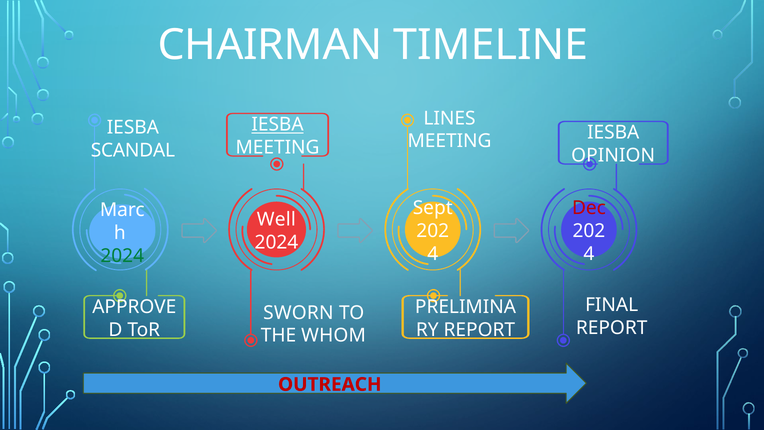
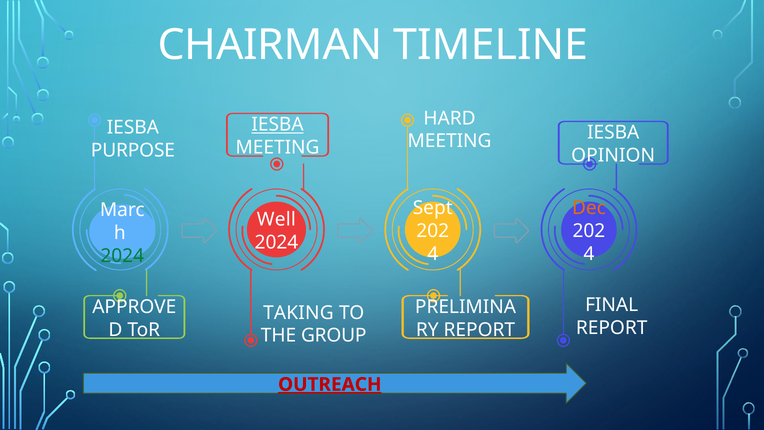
LINES: LINES -> HARD
SCANDAL: SCANDAL -> PURPOSE
Dec colour: red -> orange
SWORN: SWORN -> TAKING
WHOM: WHOM -> GROUP
OUTREACH underline: none -> present
